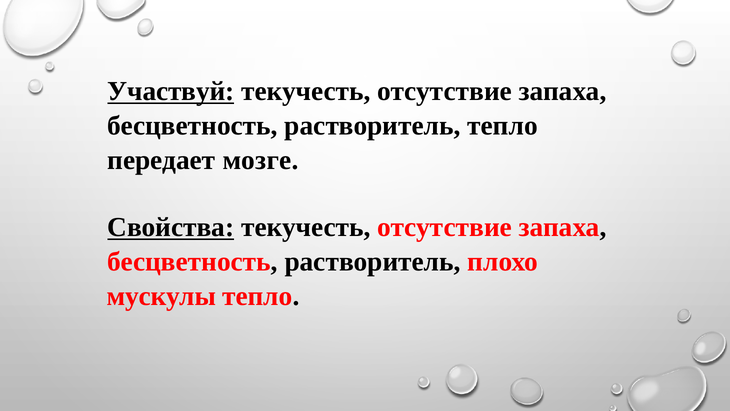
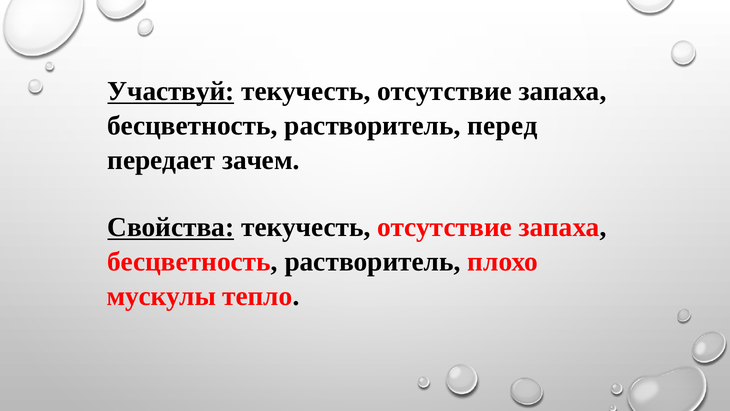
растворитель тепло: тепло -> перед
мозге: мозге -> зачем
